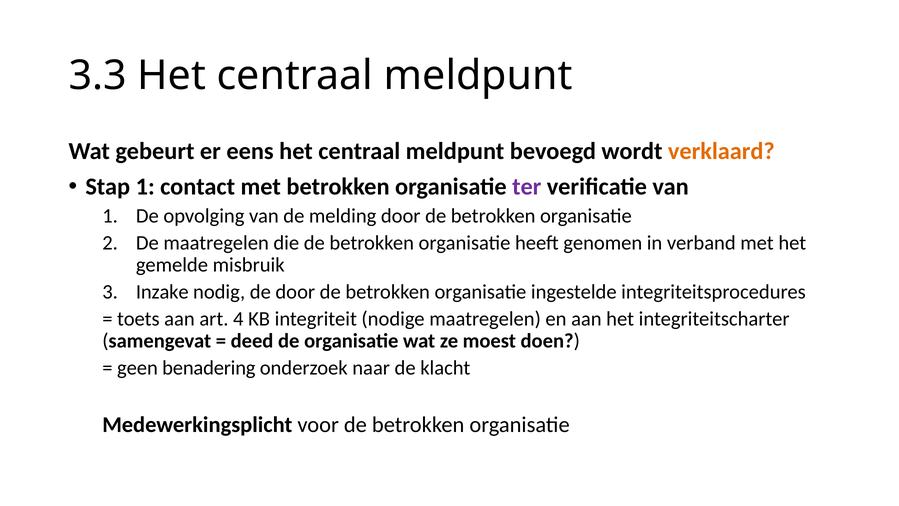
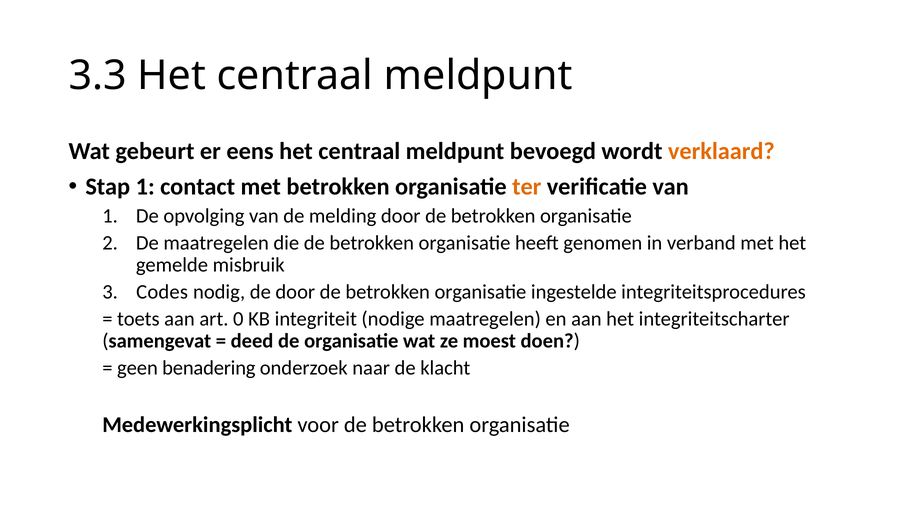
ter colour: purple -> orange
Inzake: Inzake -> Codes
4: 4 -> 0
